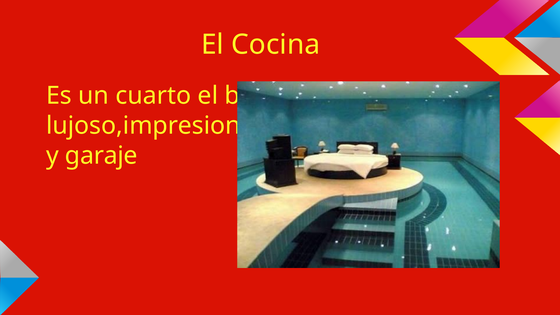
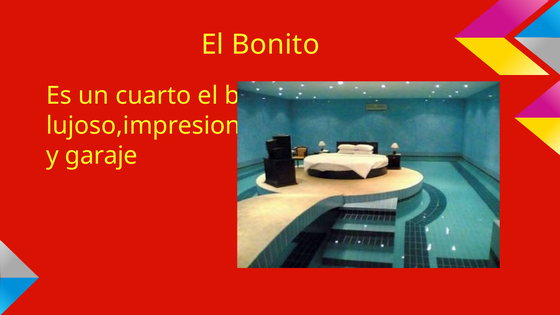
Cocina: Cocina -> Bonito
